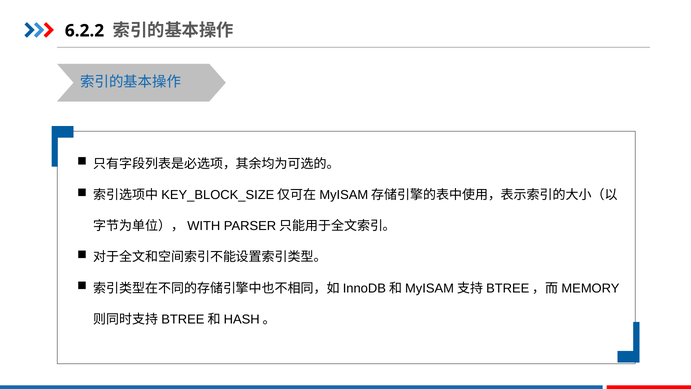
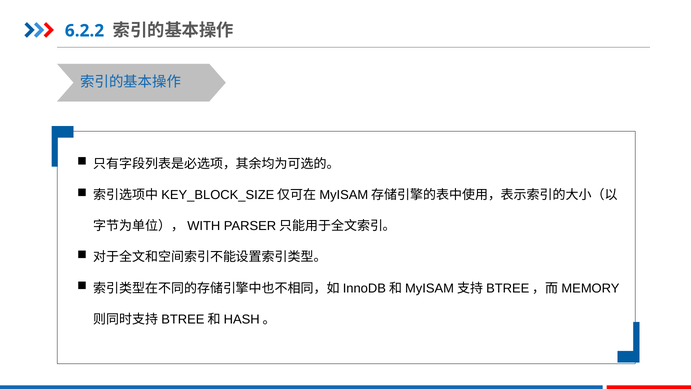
6.2.2 colour: black -> blue
